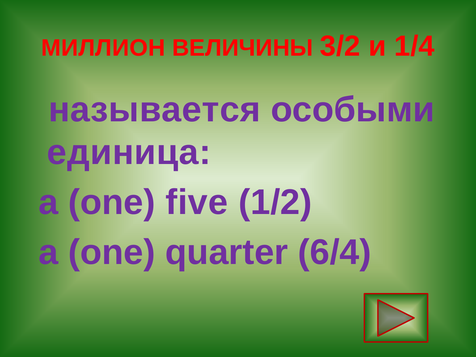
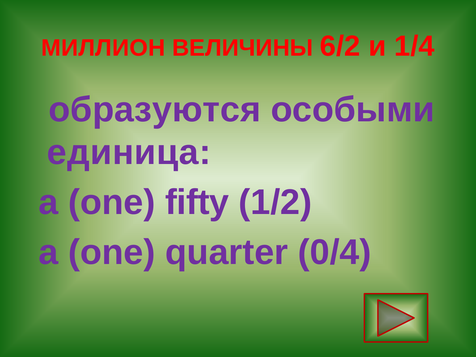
3/2: 3/2 -> 6/2
называется: называется -> образуются
five: five -> fifty
6/4: 6/4 -> 0/4
